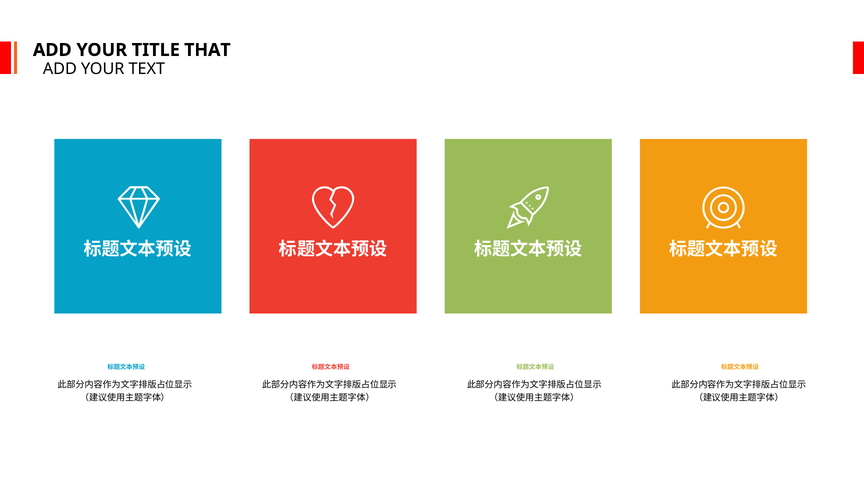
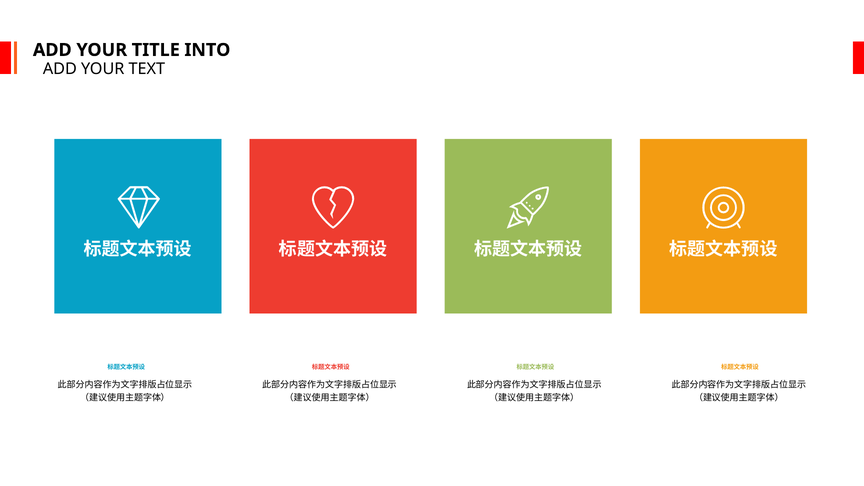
THAT: THAT -> INTO
